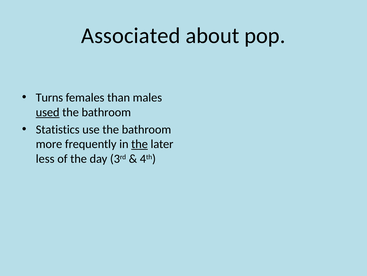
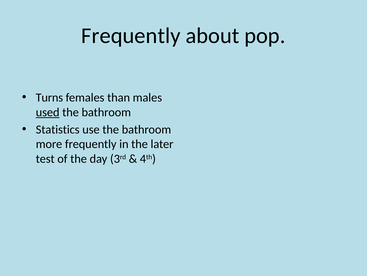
Associated at (131, 36): Associated -> Frequently
the at (140, 144) underline: present -> none
less: less -> test
